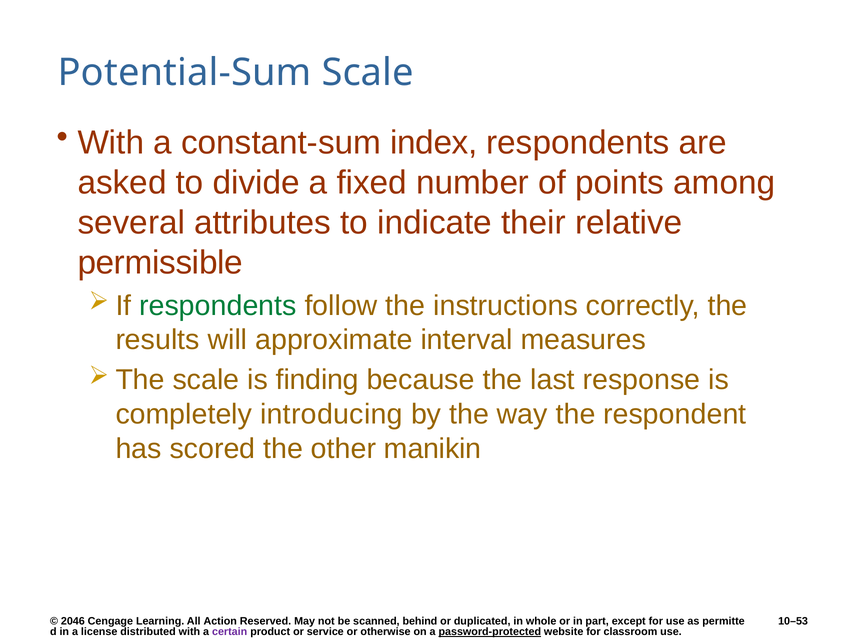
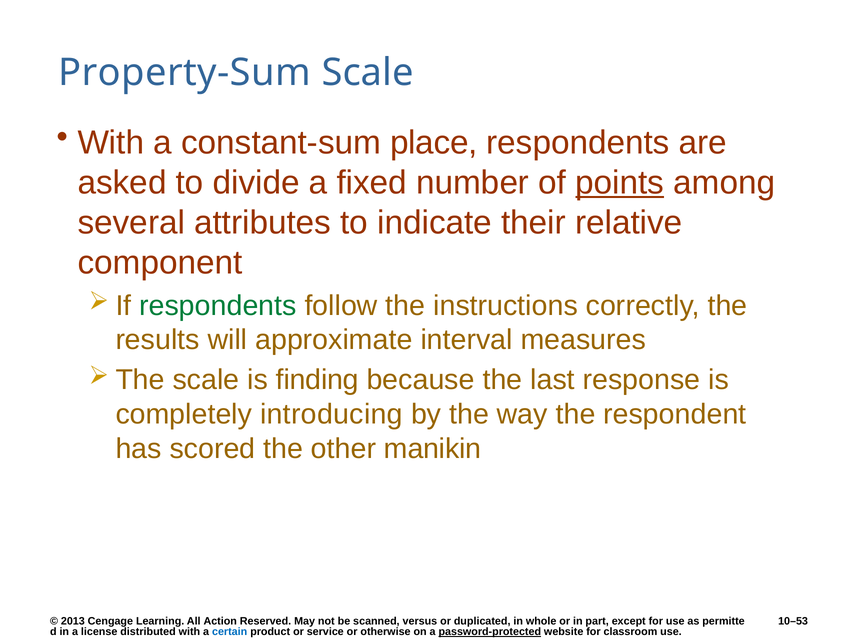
Potential-Sum: Potential-Sum -> Property-Sum
index: index -> place
points underline: none -> present
permissible: permissible -> component
2046: 2046 -> 2013
behind: behind -> versus
certain colour: purple -> blue
